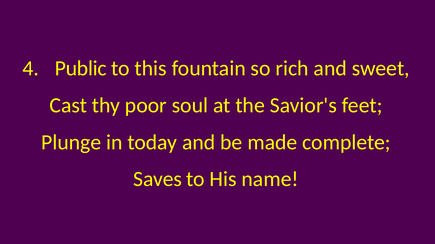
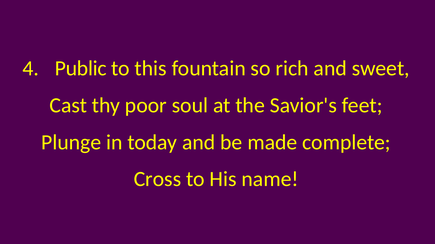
Saves: Saves -> Cross
